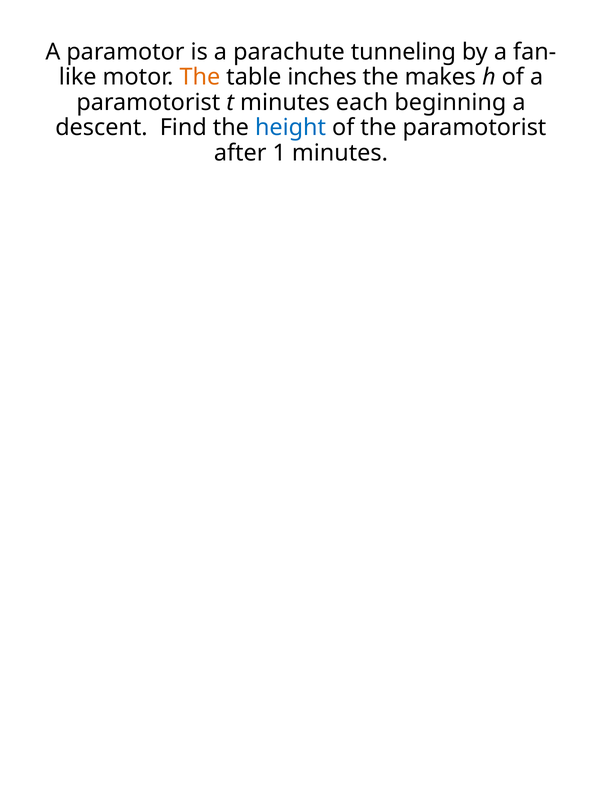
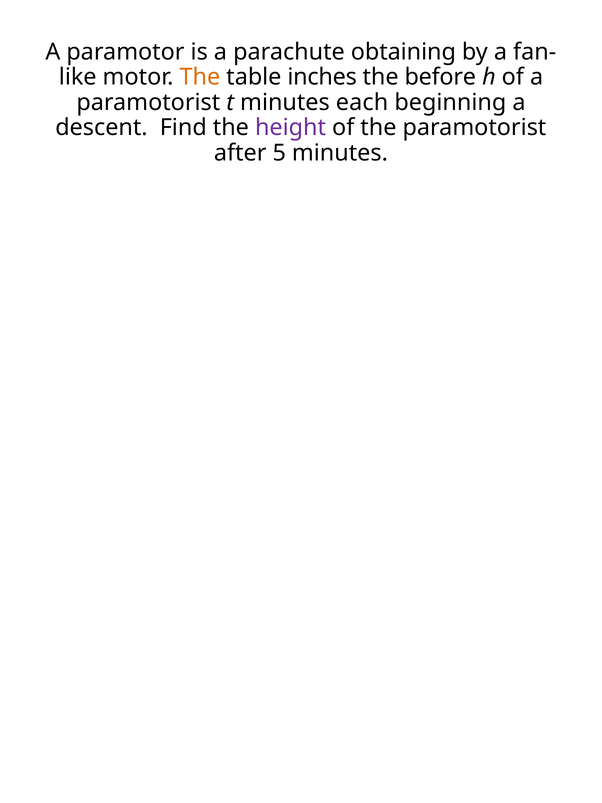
tunneling: tunneling -> obtaining
makes: makes -> before
height colour: blue -> purple
1: 1 -> 5
